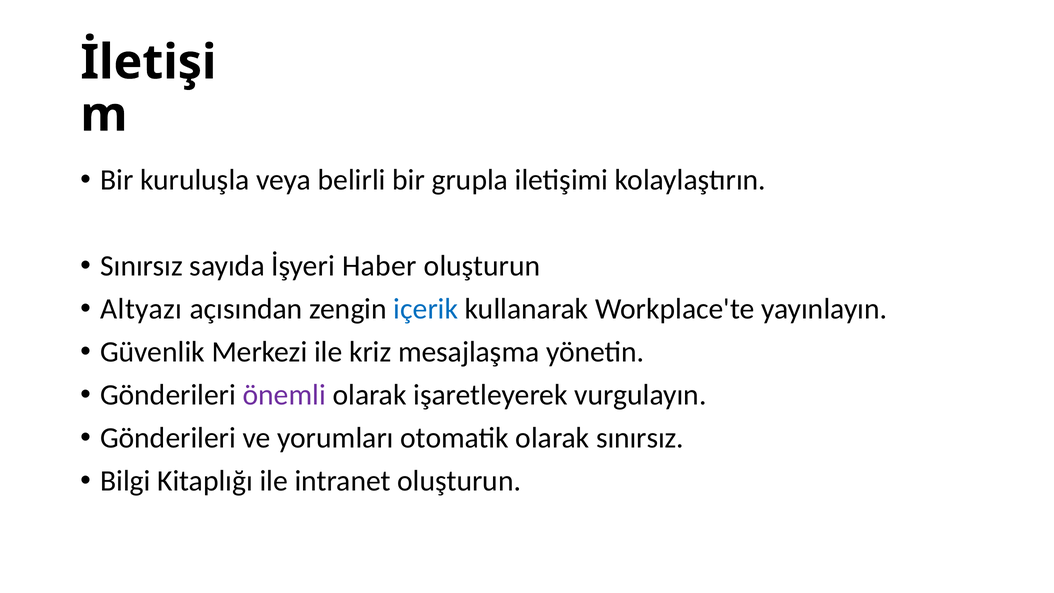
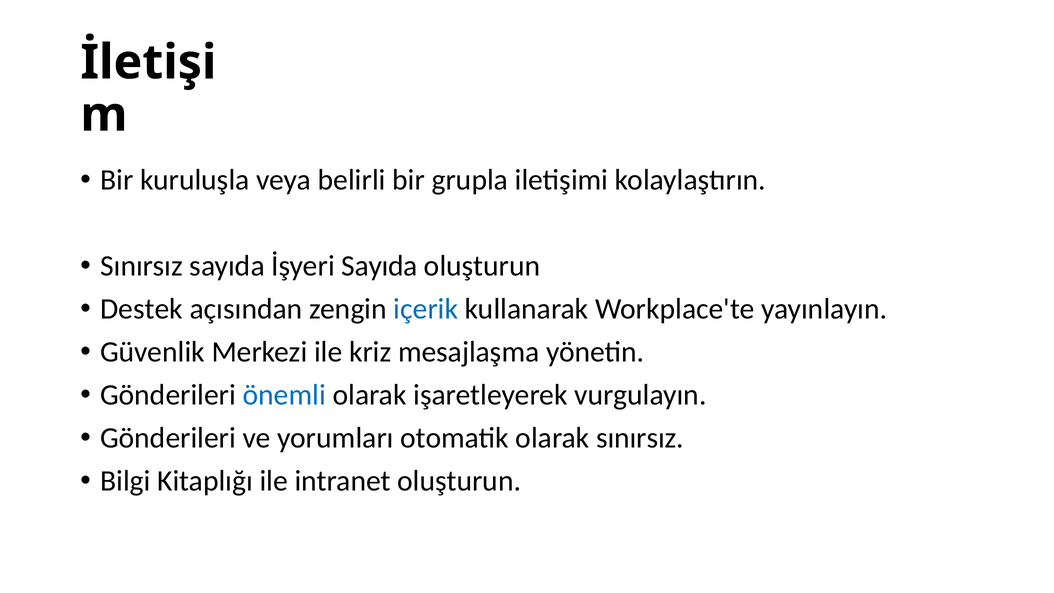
İşyeri Haber: Haber -> Sayıda
Altyazı: Altyazı -> Destek
önemli colour: purple -> blue
